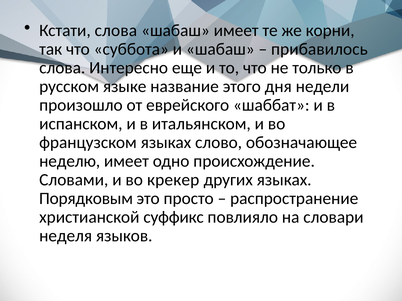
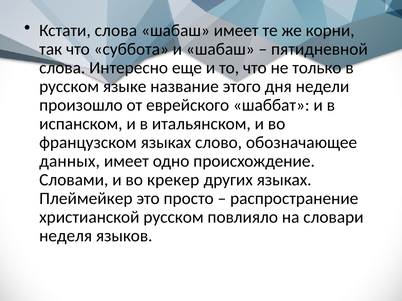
прибавилось: прибавилось -> пятидневной
неделю: неделю -> данных
Порядковым: Порядковым -> Плеймейкер
христианской суффикс: суффикс -> русском
